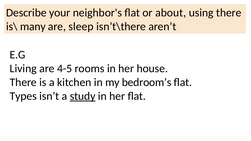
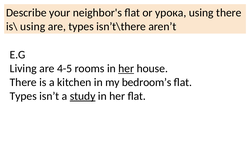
about: about -> урока
is\ many: many -> using
are sleep: sleep -> types
her at (126, 69) underline: none -> present
